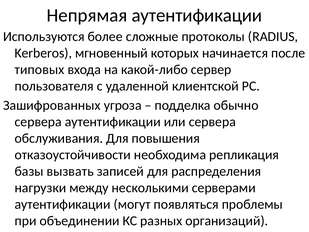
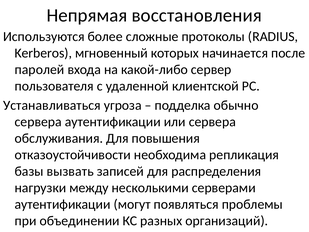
Непрямая аутентификации: аутентификации -> восстановления
типовых: типовых -> паролей
Зашифрованных: Зашифрованных -> Устанавливаться
